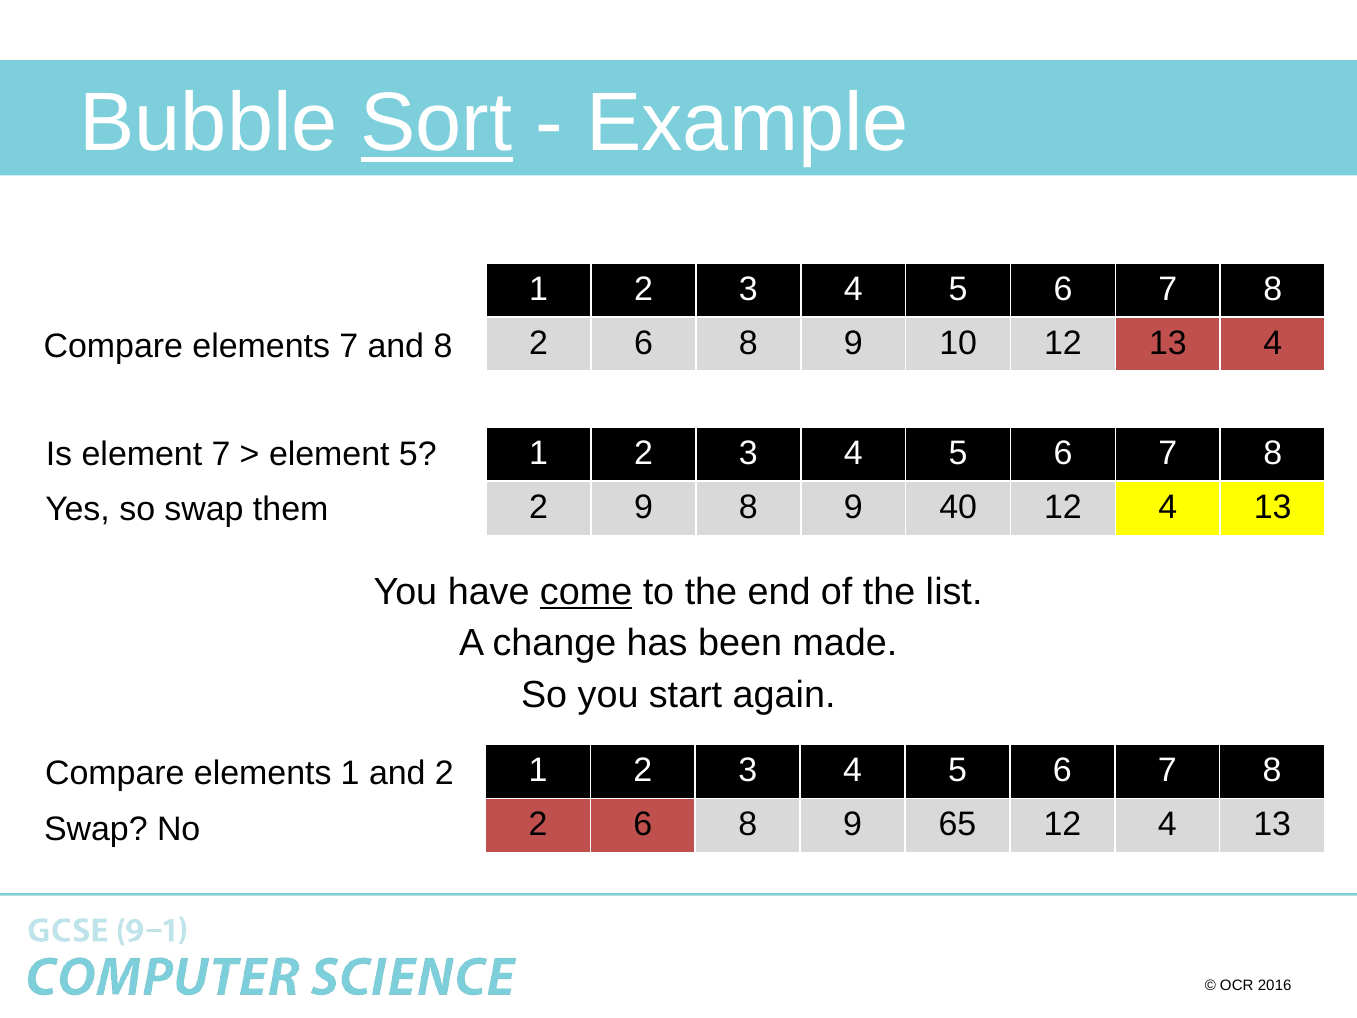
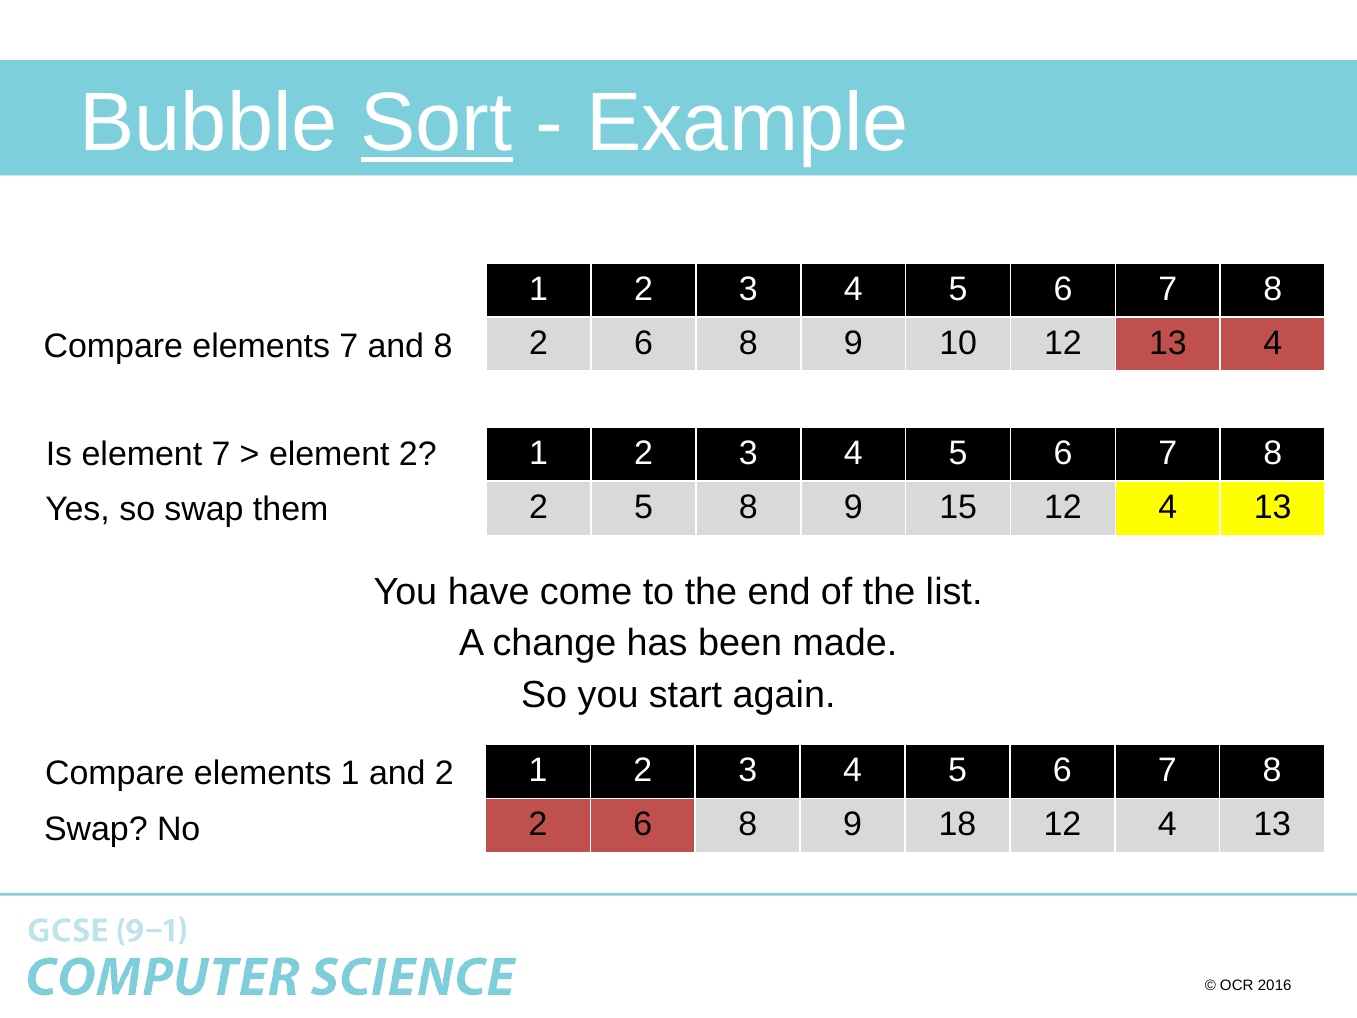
element 5: 5 -> 2
2 9: 9 -> 5
40: 40 -> 15
come underline: present -> none
65: 65 -> 18
